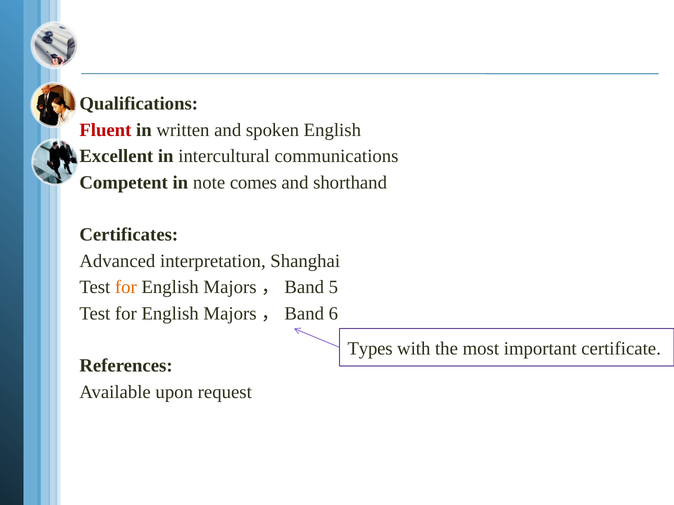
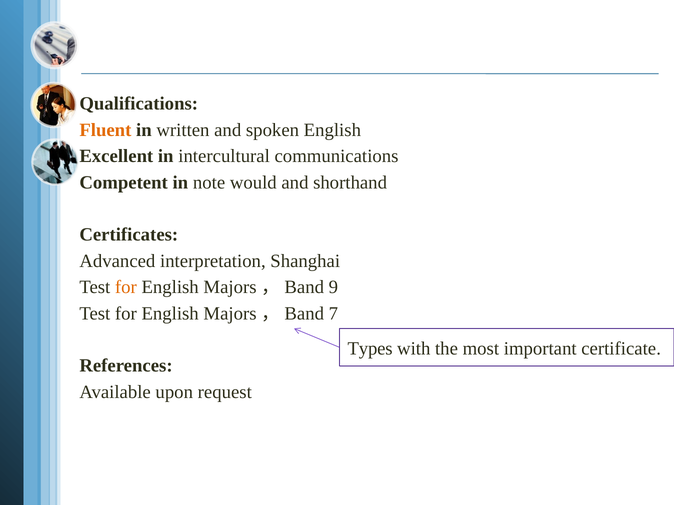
Fluent colour: red -> orange
comes: comes -> would
5: 5 -> 9
6: 6 -> 7
